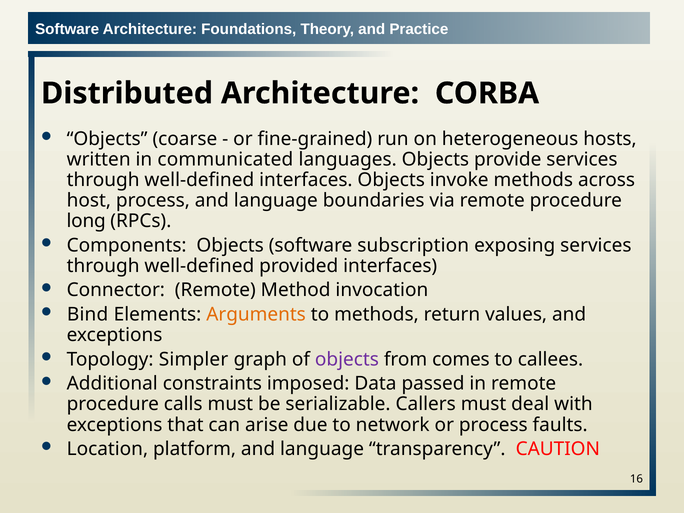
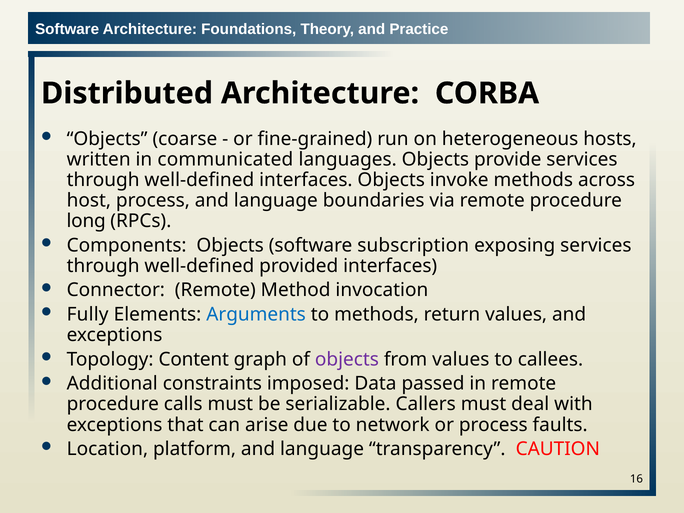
Bind: Bind -> Fully
Arguments colour: orange -> blue
Simpler: Simpler -> Content
from comes: comes -> values
